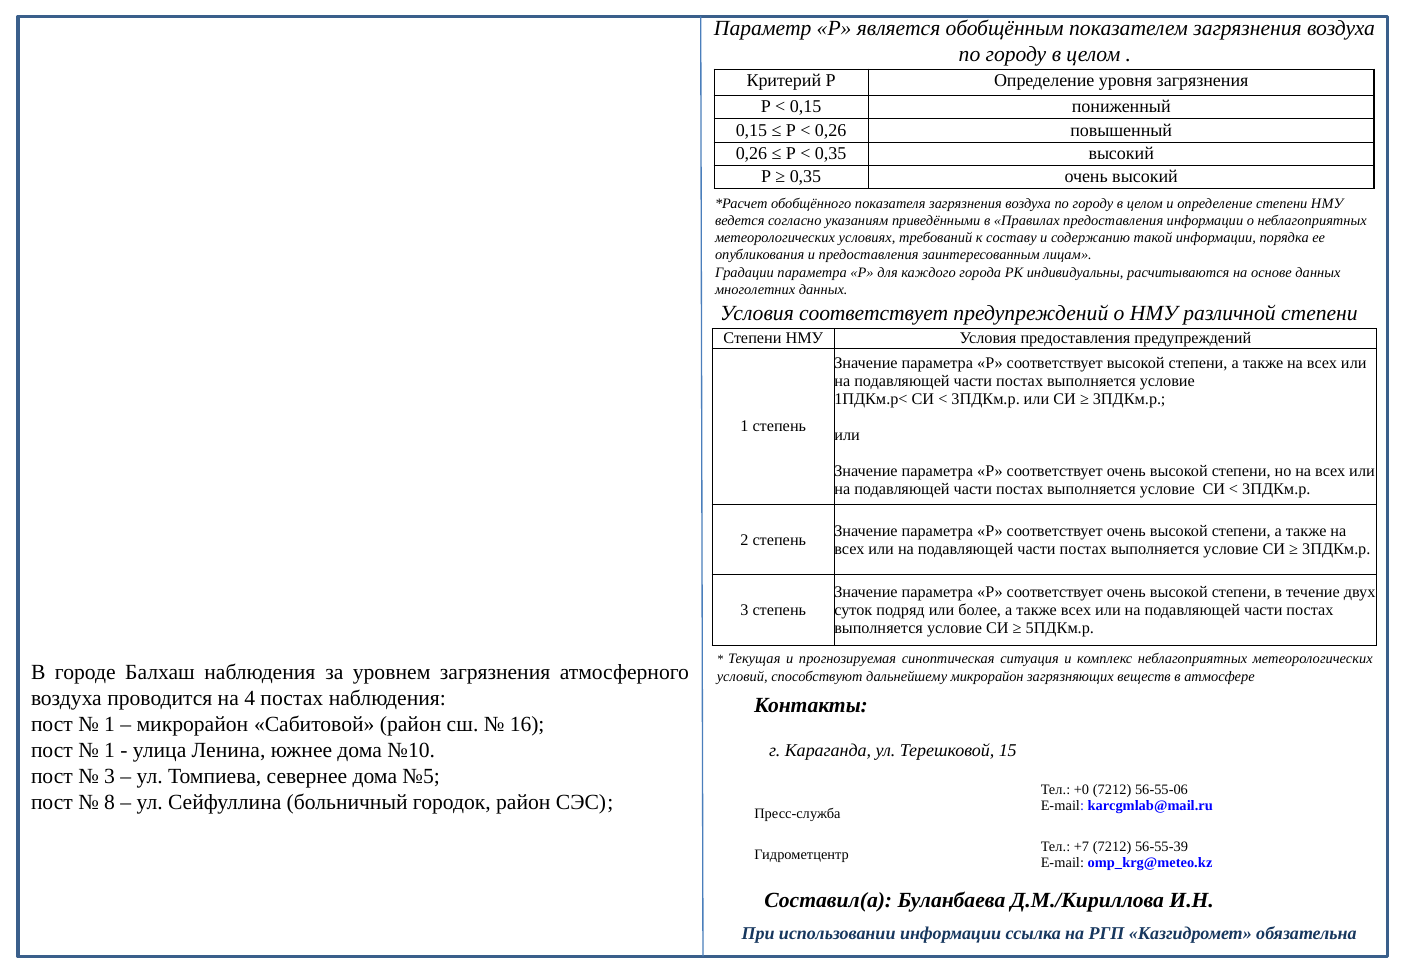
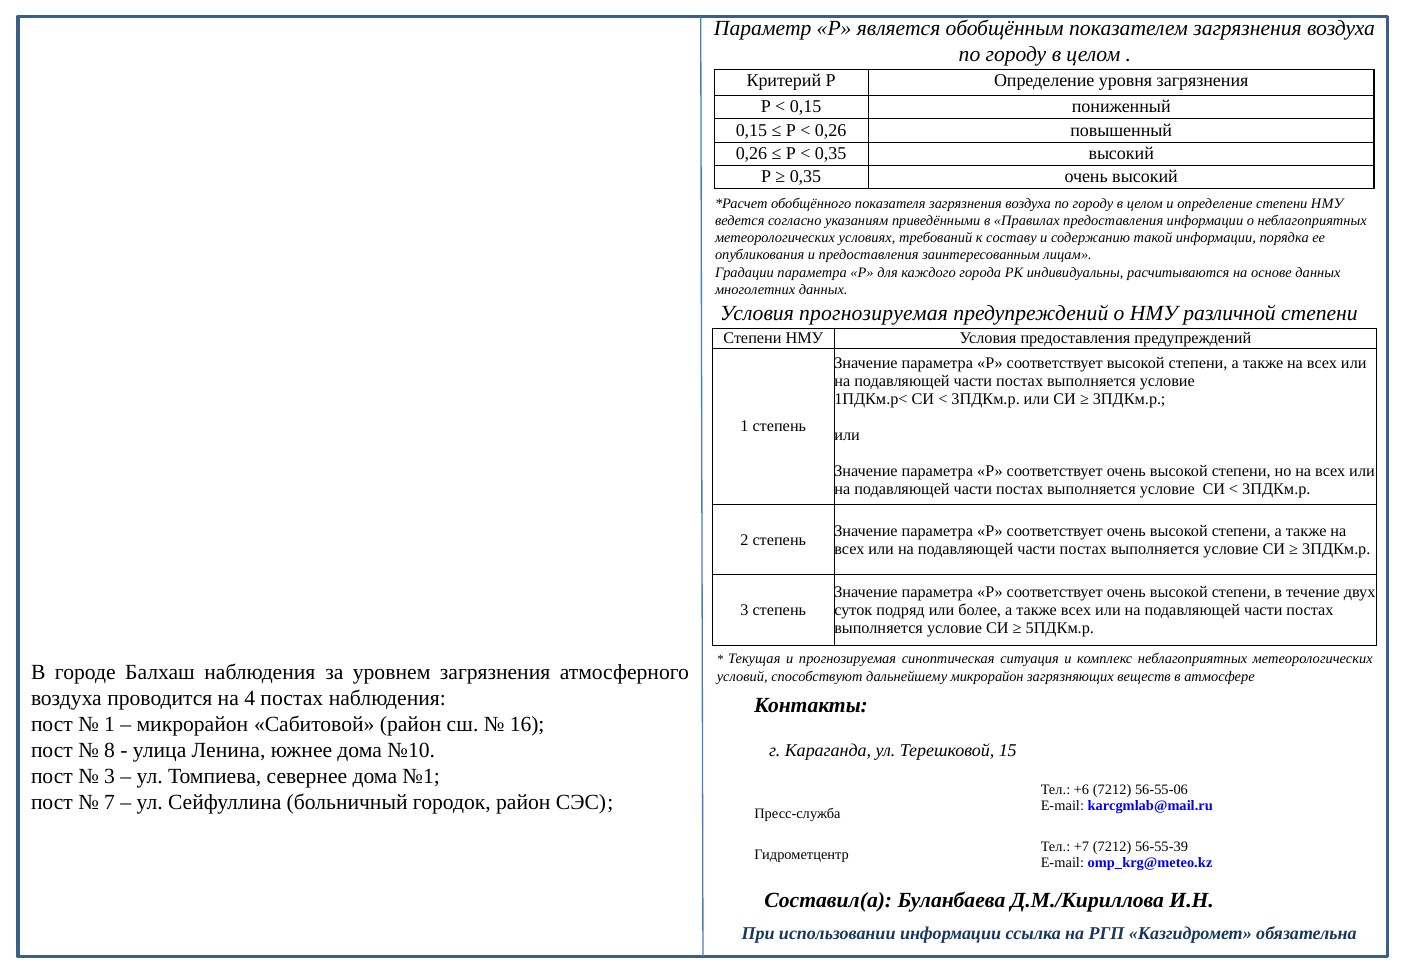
Условия соответствует: соответствует -> прогнозируемая
1 at (110, 751): 1 -> 8
№5: №5 -> №1
+0: +0 -> +6
8: 8 -> 7
